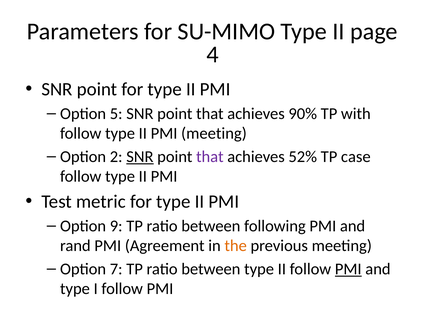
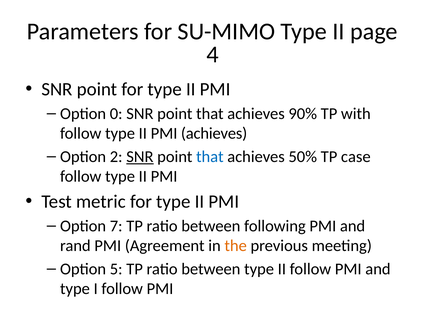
5: 5 -> 0
PMI meeting: meeting -> achieves
that at (210, 156) colour: purple -> blue
52%: 52% -> 50%
9: 9 -> 7
7: 7 -> 5
PMI at (348, 269) underline: present -> none
